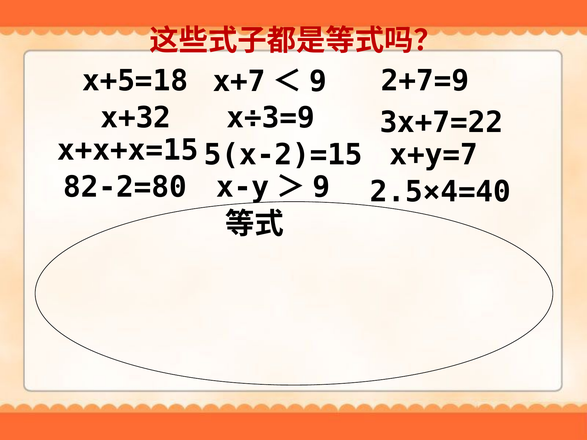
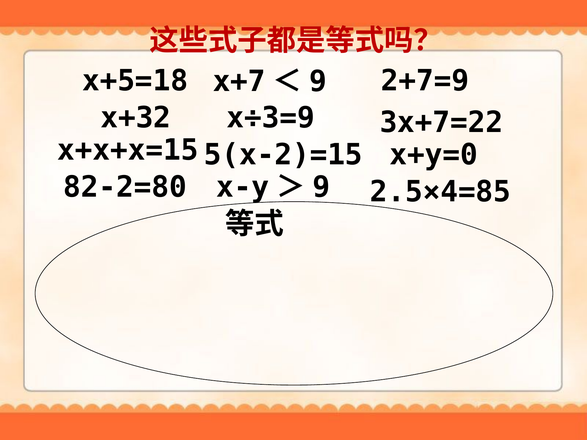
x+y=7: x+y=7 -> x+y=0
2.5×4=40: 2.5×4=40 -> 2.5×4=85
